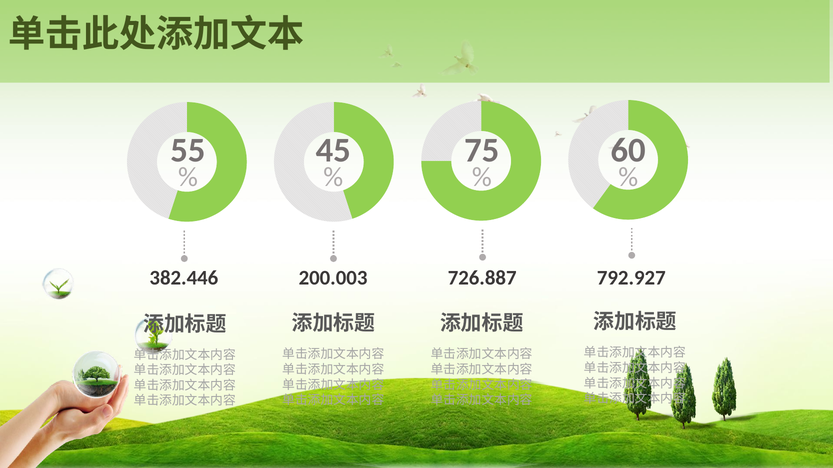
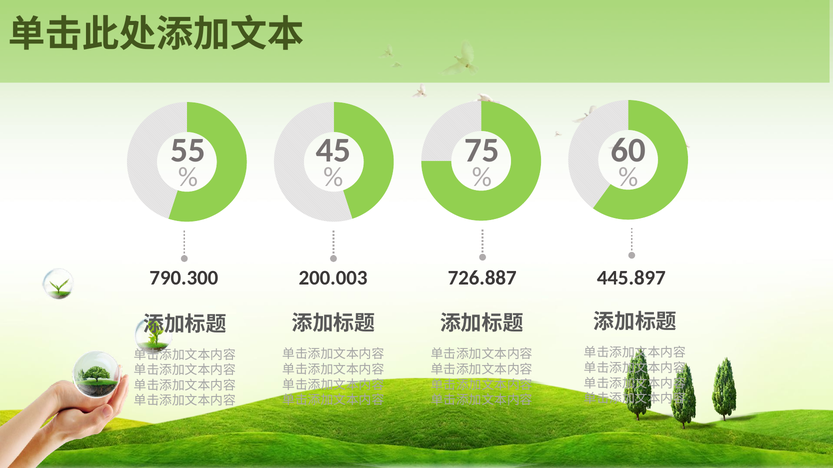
382.446: 382.446 -> 790.300
792.927: 792.927 -> 445.897
